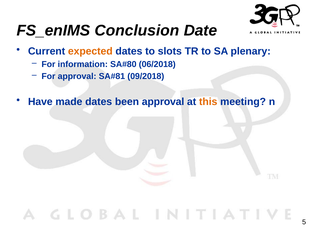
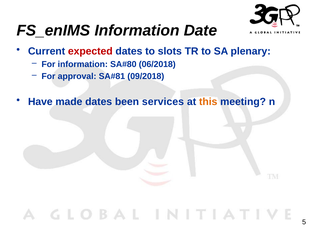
FS_enIMS Conclusion: Conclusion -> Information
expected colour: orange -> red
been approval: approval -> services
